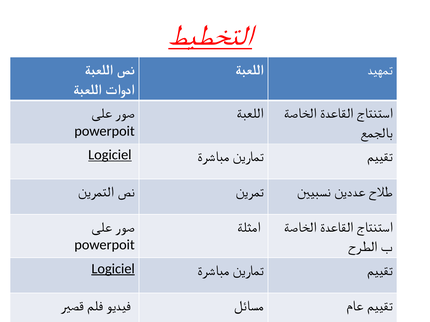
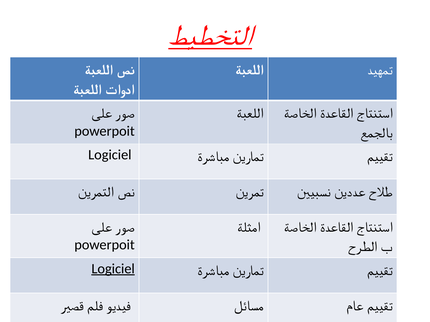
Logiciel at (110, 155) underline: present -> none
